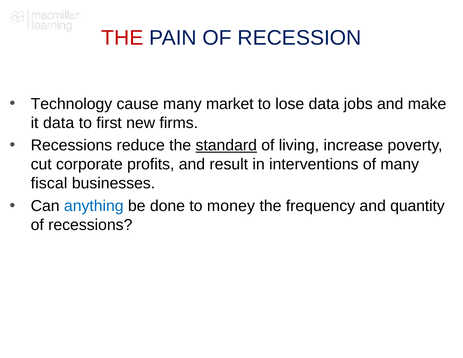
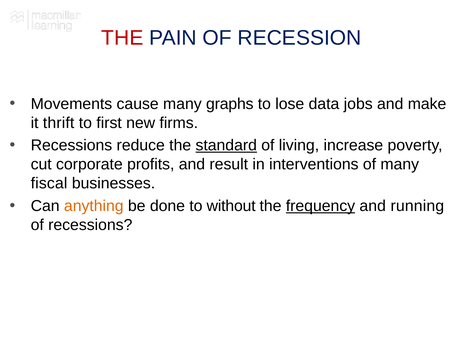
Technology: Technology -> Movements
market: market -> graphs
it data: data -> thrift
anything colour: blue -> orange
money: money -> without
frequency underline: none -> present
quantity: quantity -> running
